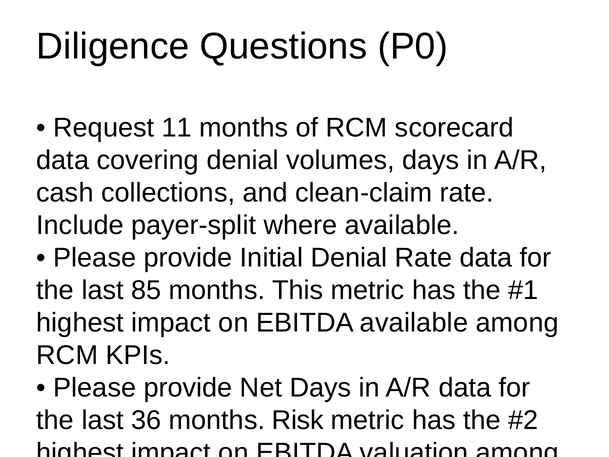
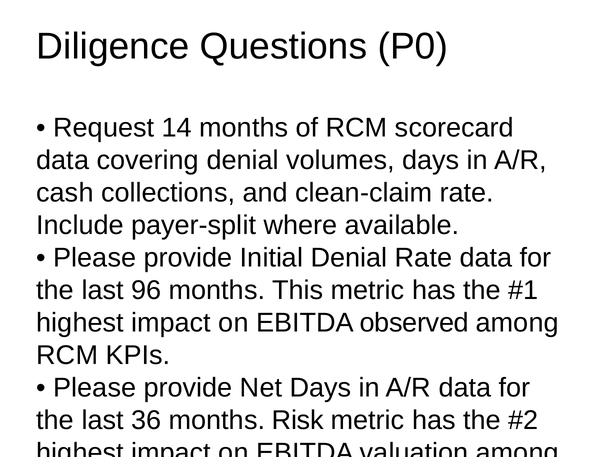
11: 11 -> 14
85: 85 -> 96
EBITDA available: available -> observed
